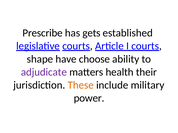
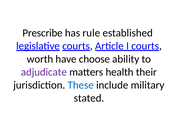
gets: gets -> rule
shape: shape -> worth
These colour: orange -> blue
power: power -> stated
